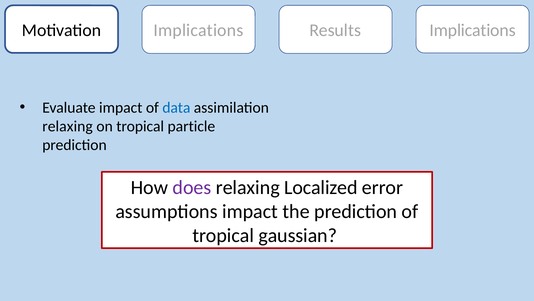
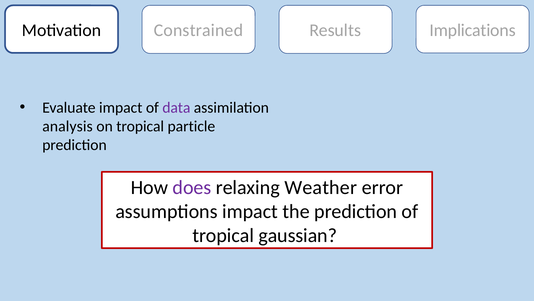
Motivation Implications: Implications -> Constrained
data colour: blue -> purple
relaxing at (68, 126): relaxing -> analysis
Localized: Localized -> Weather
